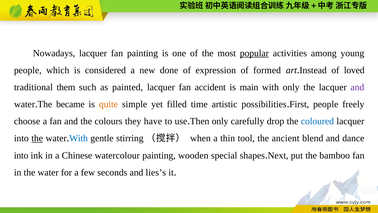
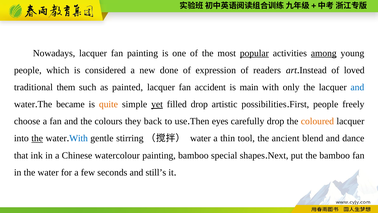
among underline: none -> present
formed: formed -> readers
and at (357, 87) colour: purple -> blue
yet underline: none -> present
filled time: time -> drop
have: have -> back
only at (220, 121): only -> eyes
coloured colour: blue -> orange
when at (200, 138): when -> water
into at (21, 155): into -> that
painting wooden: wooden -> bamboo
lies’s: lies’s -> still’s
